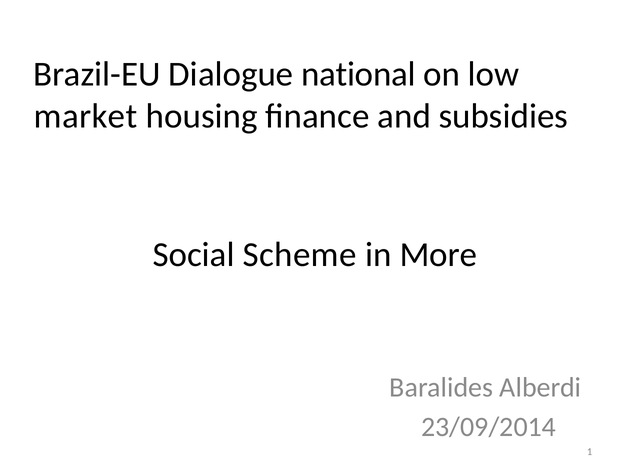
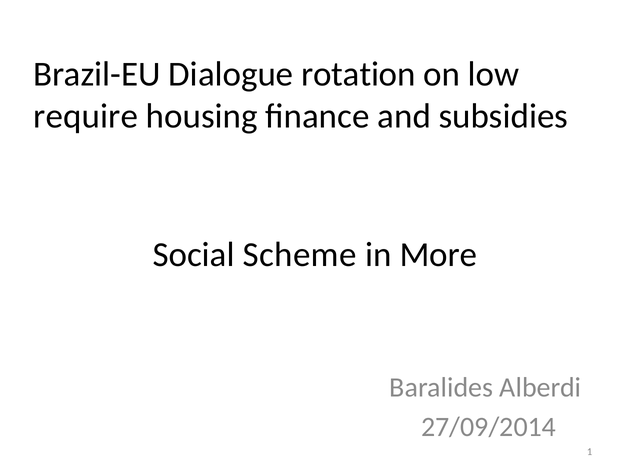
national: national -> rotation
market: market -> require
23/09/2014: 23/09/2014 -> 27/09/2014
